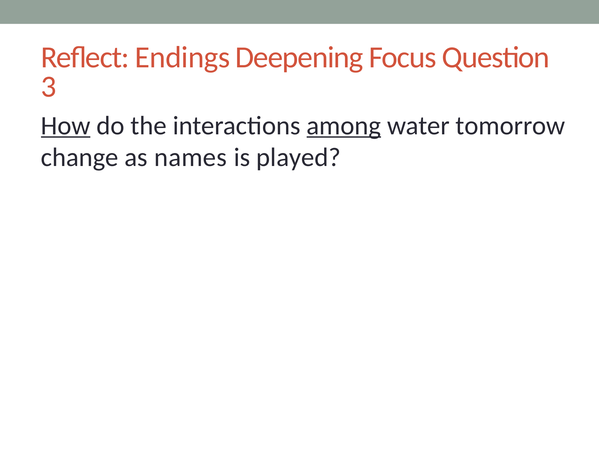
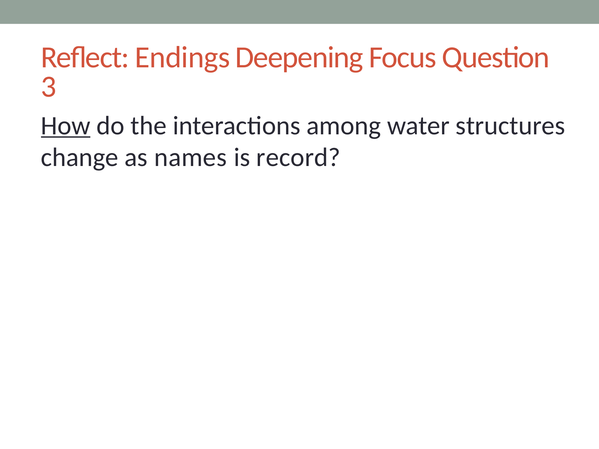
among underline: present -> none
tomorrow: tomorrow -> structures
played: played -> record
